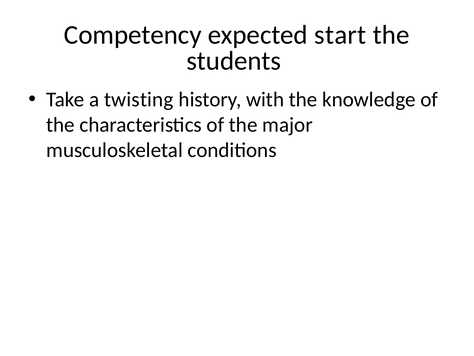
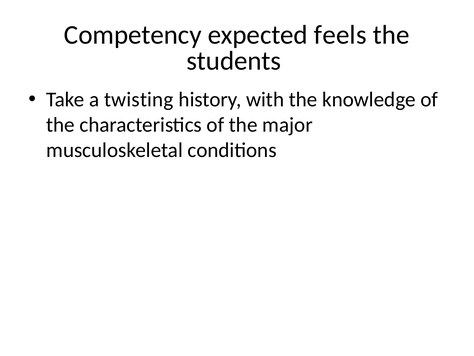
start: start -> feels
